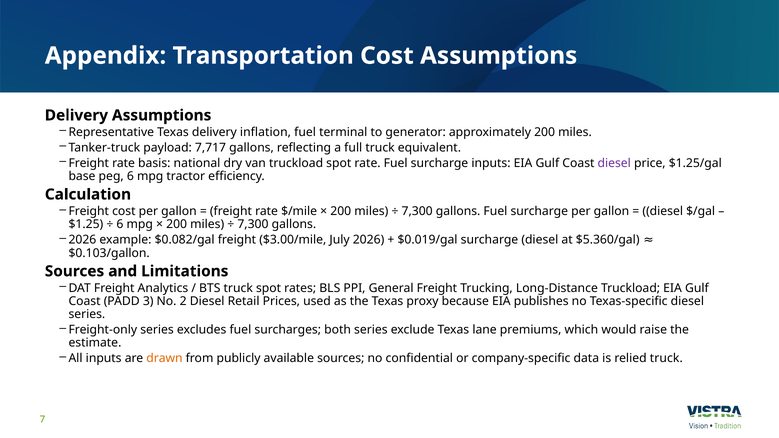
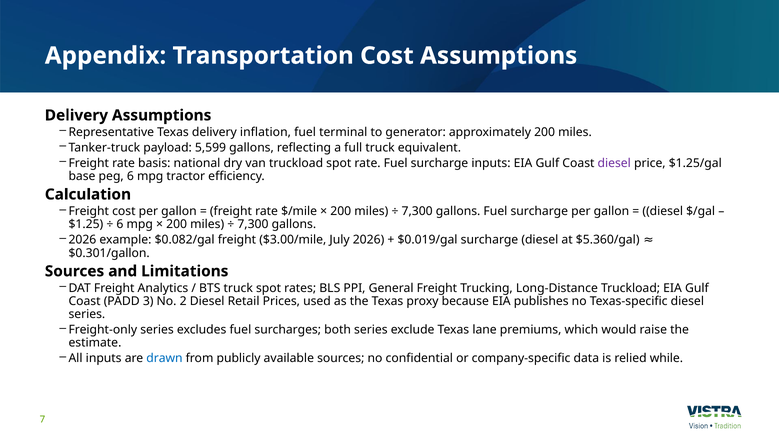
7,717: 7,717 -> 5,599
$0.103/gallon: $0.103/gallon -> $0.301/gallon
drawn colour: orange -> blue
relied truck: truck -> while
